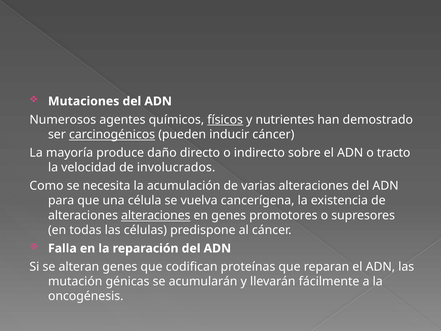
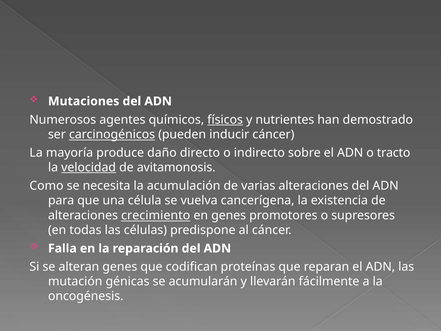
velocidad underline: none -> present
involucrados: involucrados -> avitamonosis
alteraciones alteraciones: alteraciones -> crecimiento
